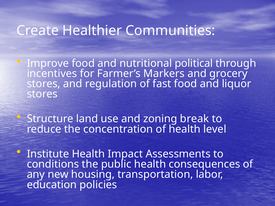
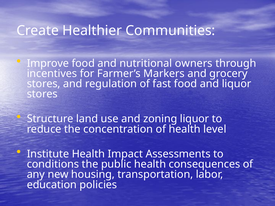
political: political -> owners
zoning break: break -> liquor
